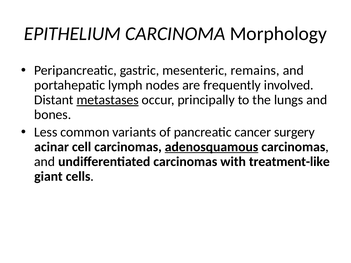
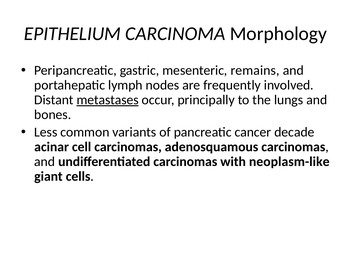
surgery: surgery -> decade
adenosquamous underline: present -> none
treatment-like: treatment-like -> neoplasm-like
